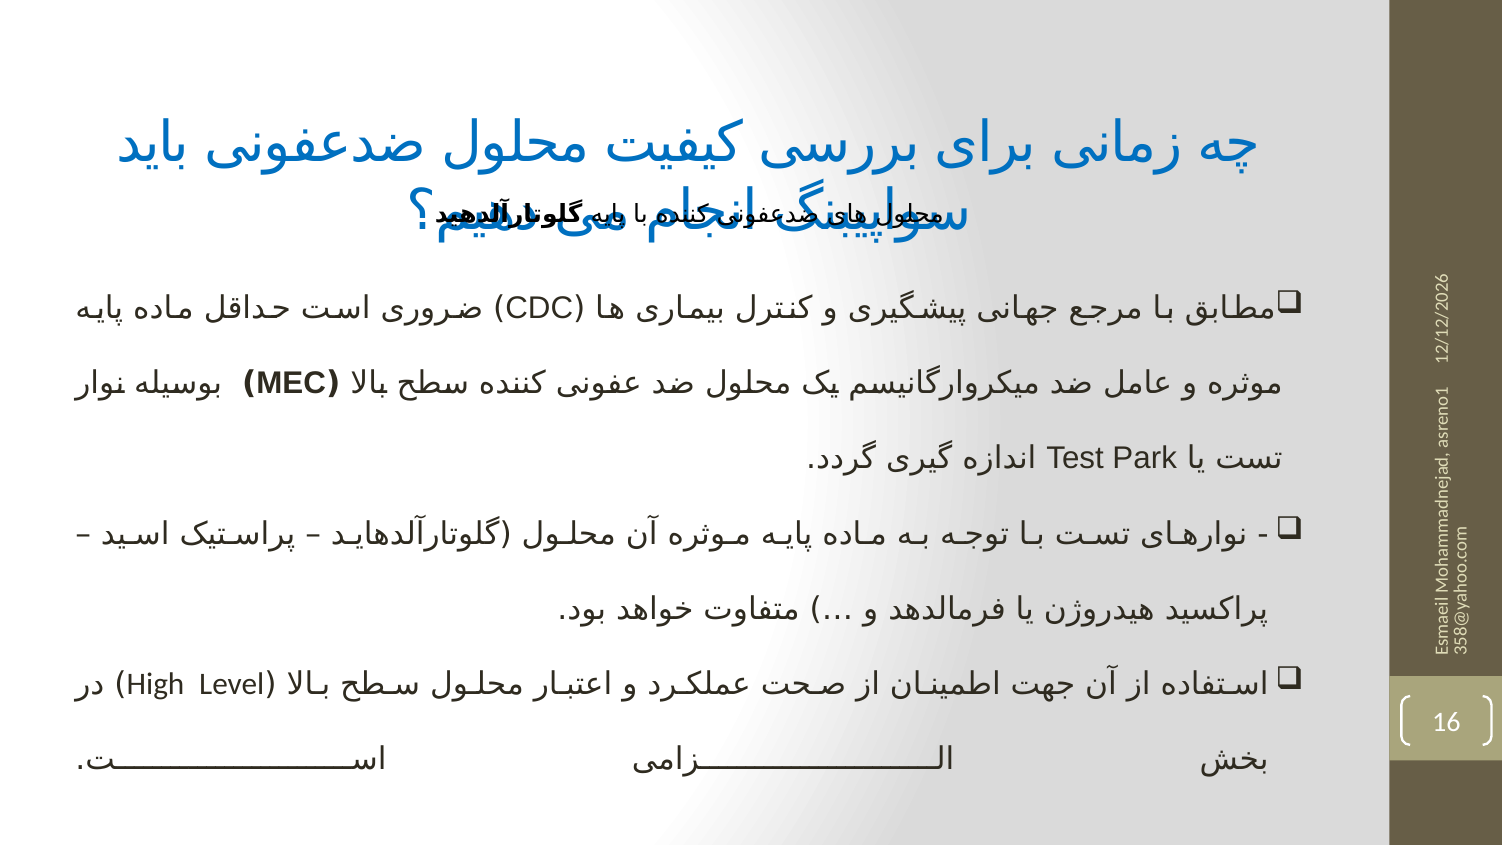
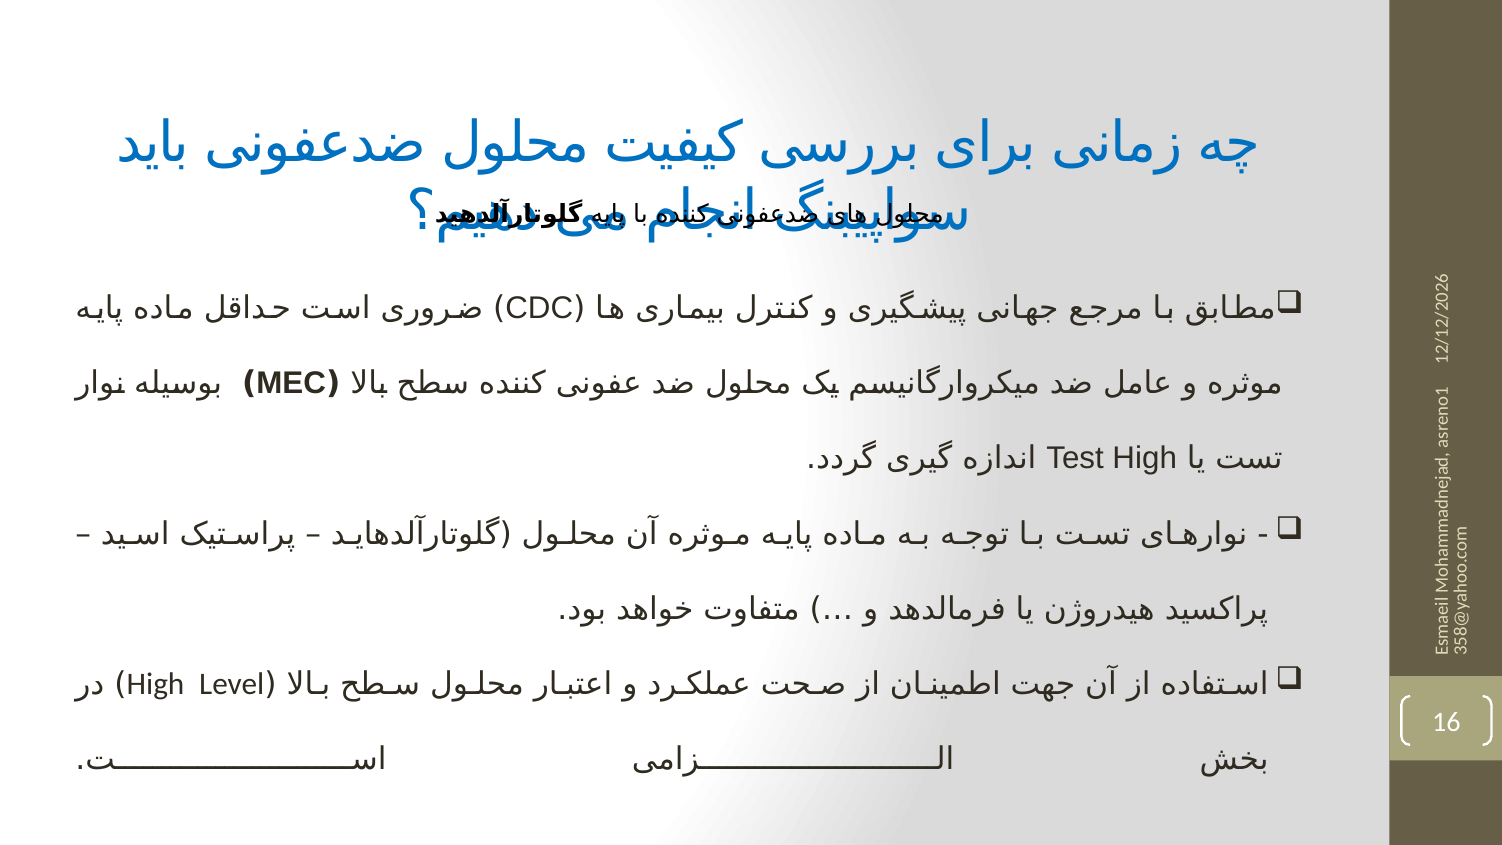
Test Park: Park -> High
